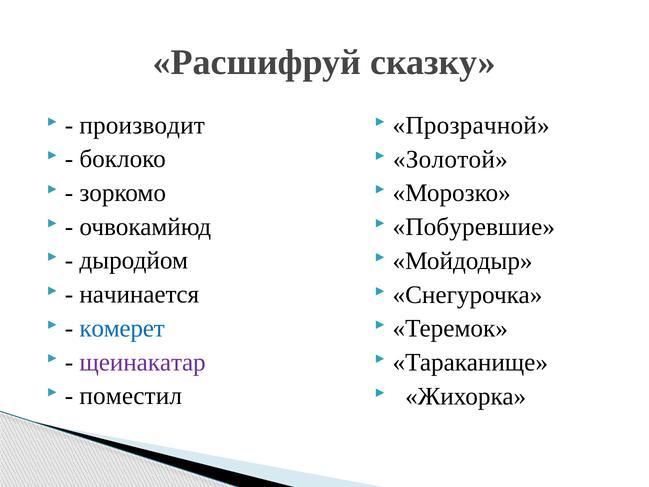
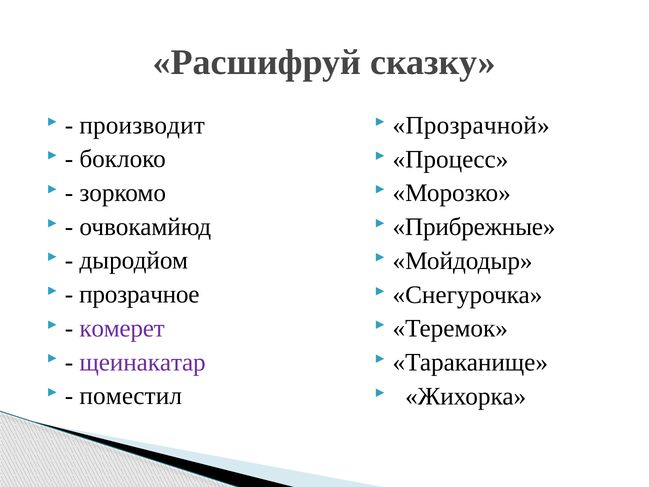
Золотой: Золотой -> Процесс
Побуревшие: Побуревшие -> Прибрежные
начинается: начинается -> прозрачное
комерет colour: blue -> purple
